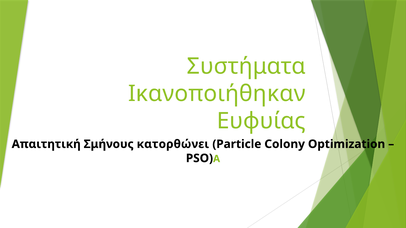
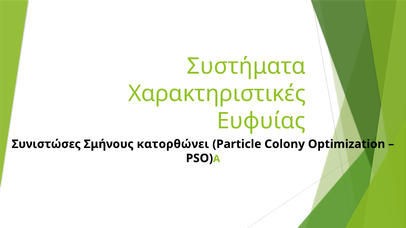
Ικανοποιήθηκαν: Ικανοποιήθηκαν -> Χαρακτηριστικές
Απαιτητική: Απαιτητική -> Συνιστώσες
